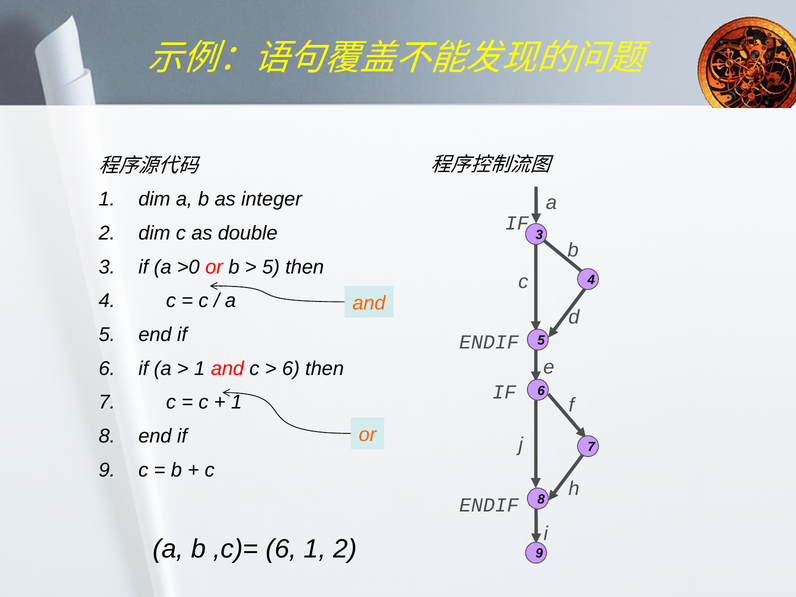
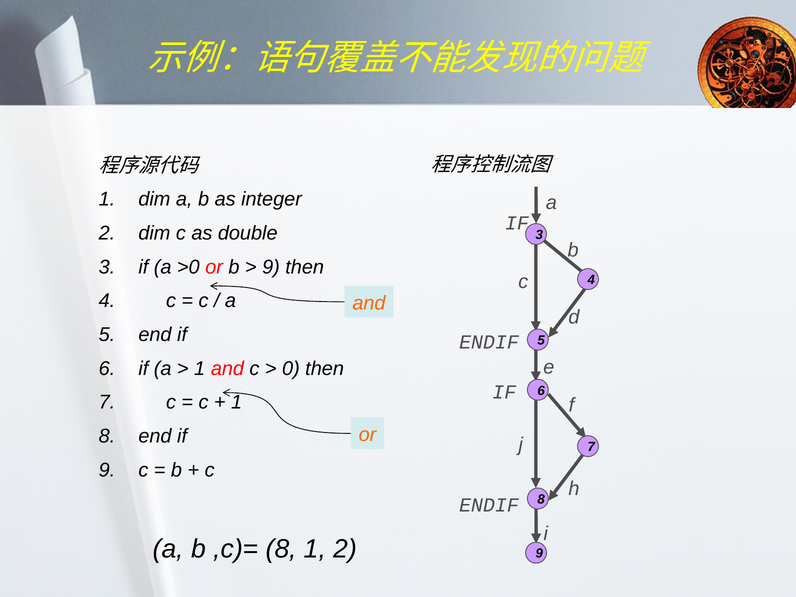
5 at (271, 267): 5 -> 9
6 at (291, 369): 6 -> 0
,c)= 6: 6 -> 8
